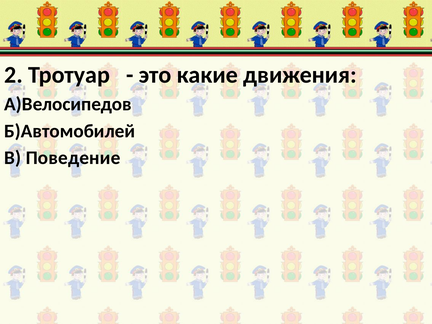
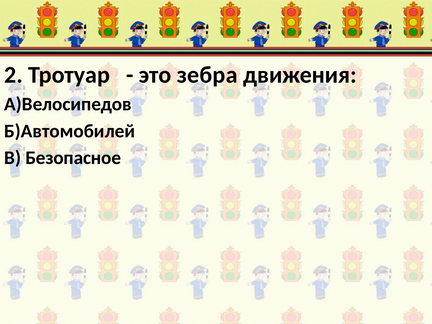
какие: какие -> зебра
Поведение: Поведение -> Безопасное
